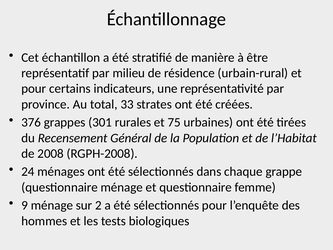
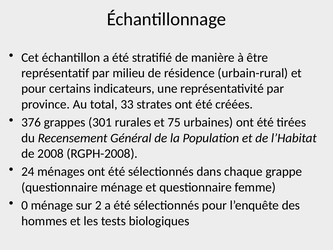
9: 9 -> 0
